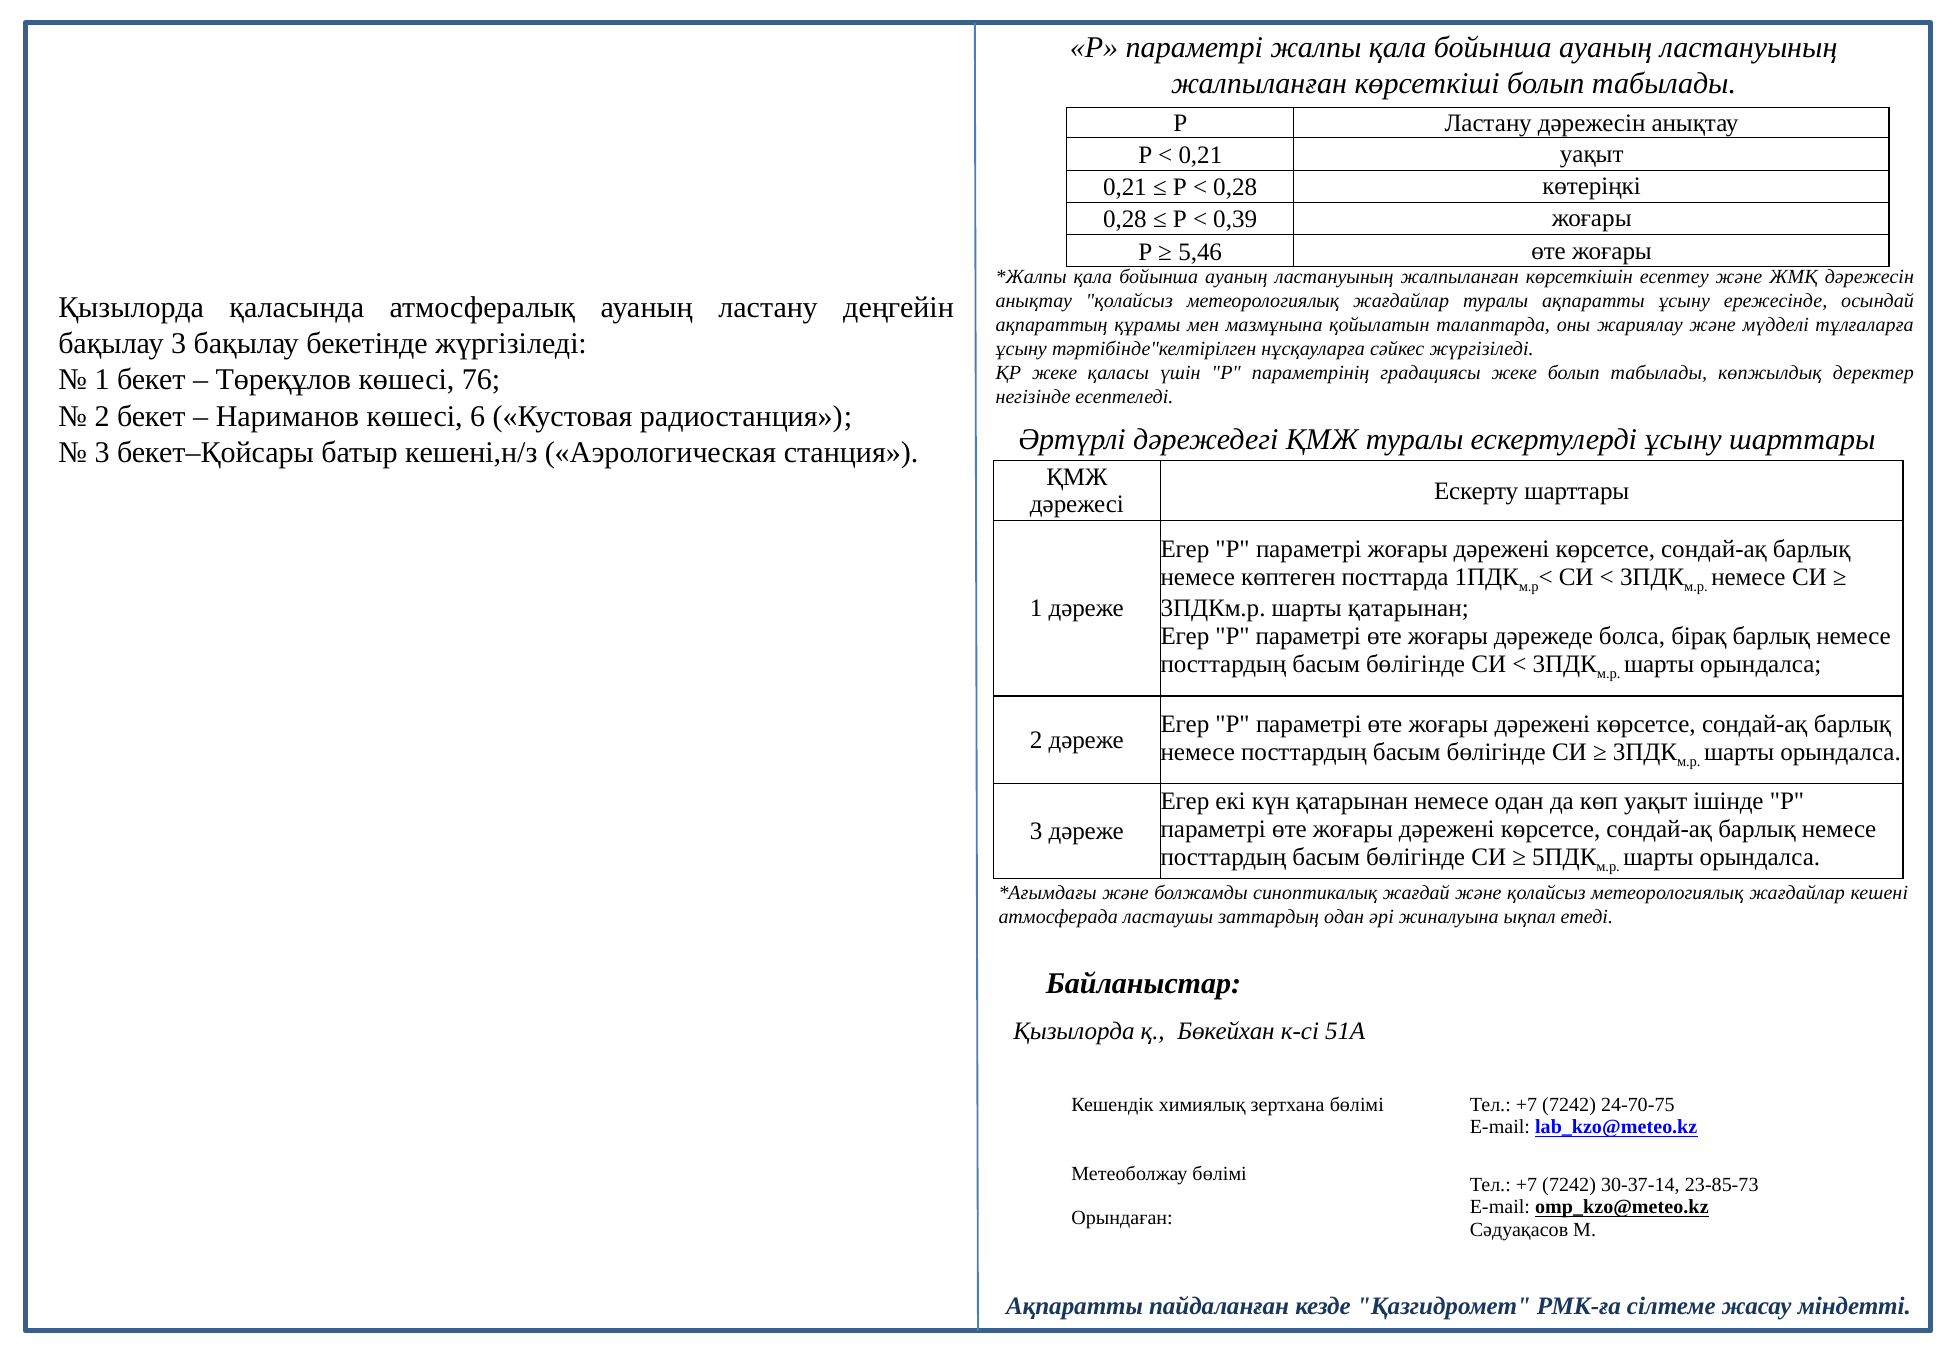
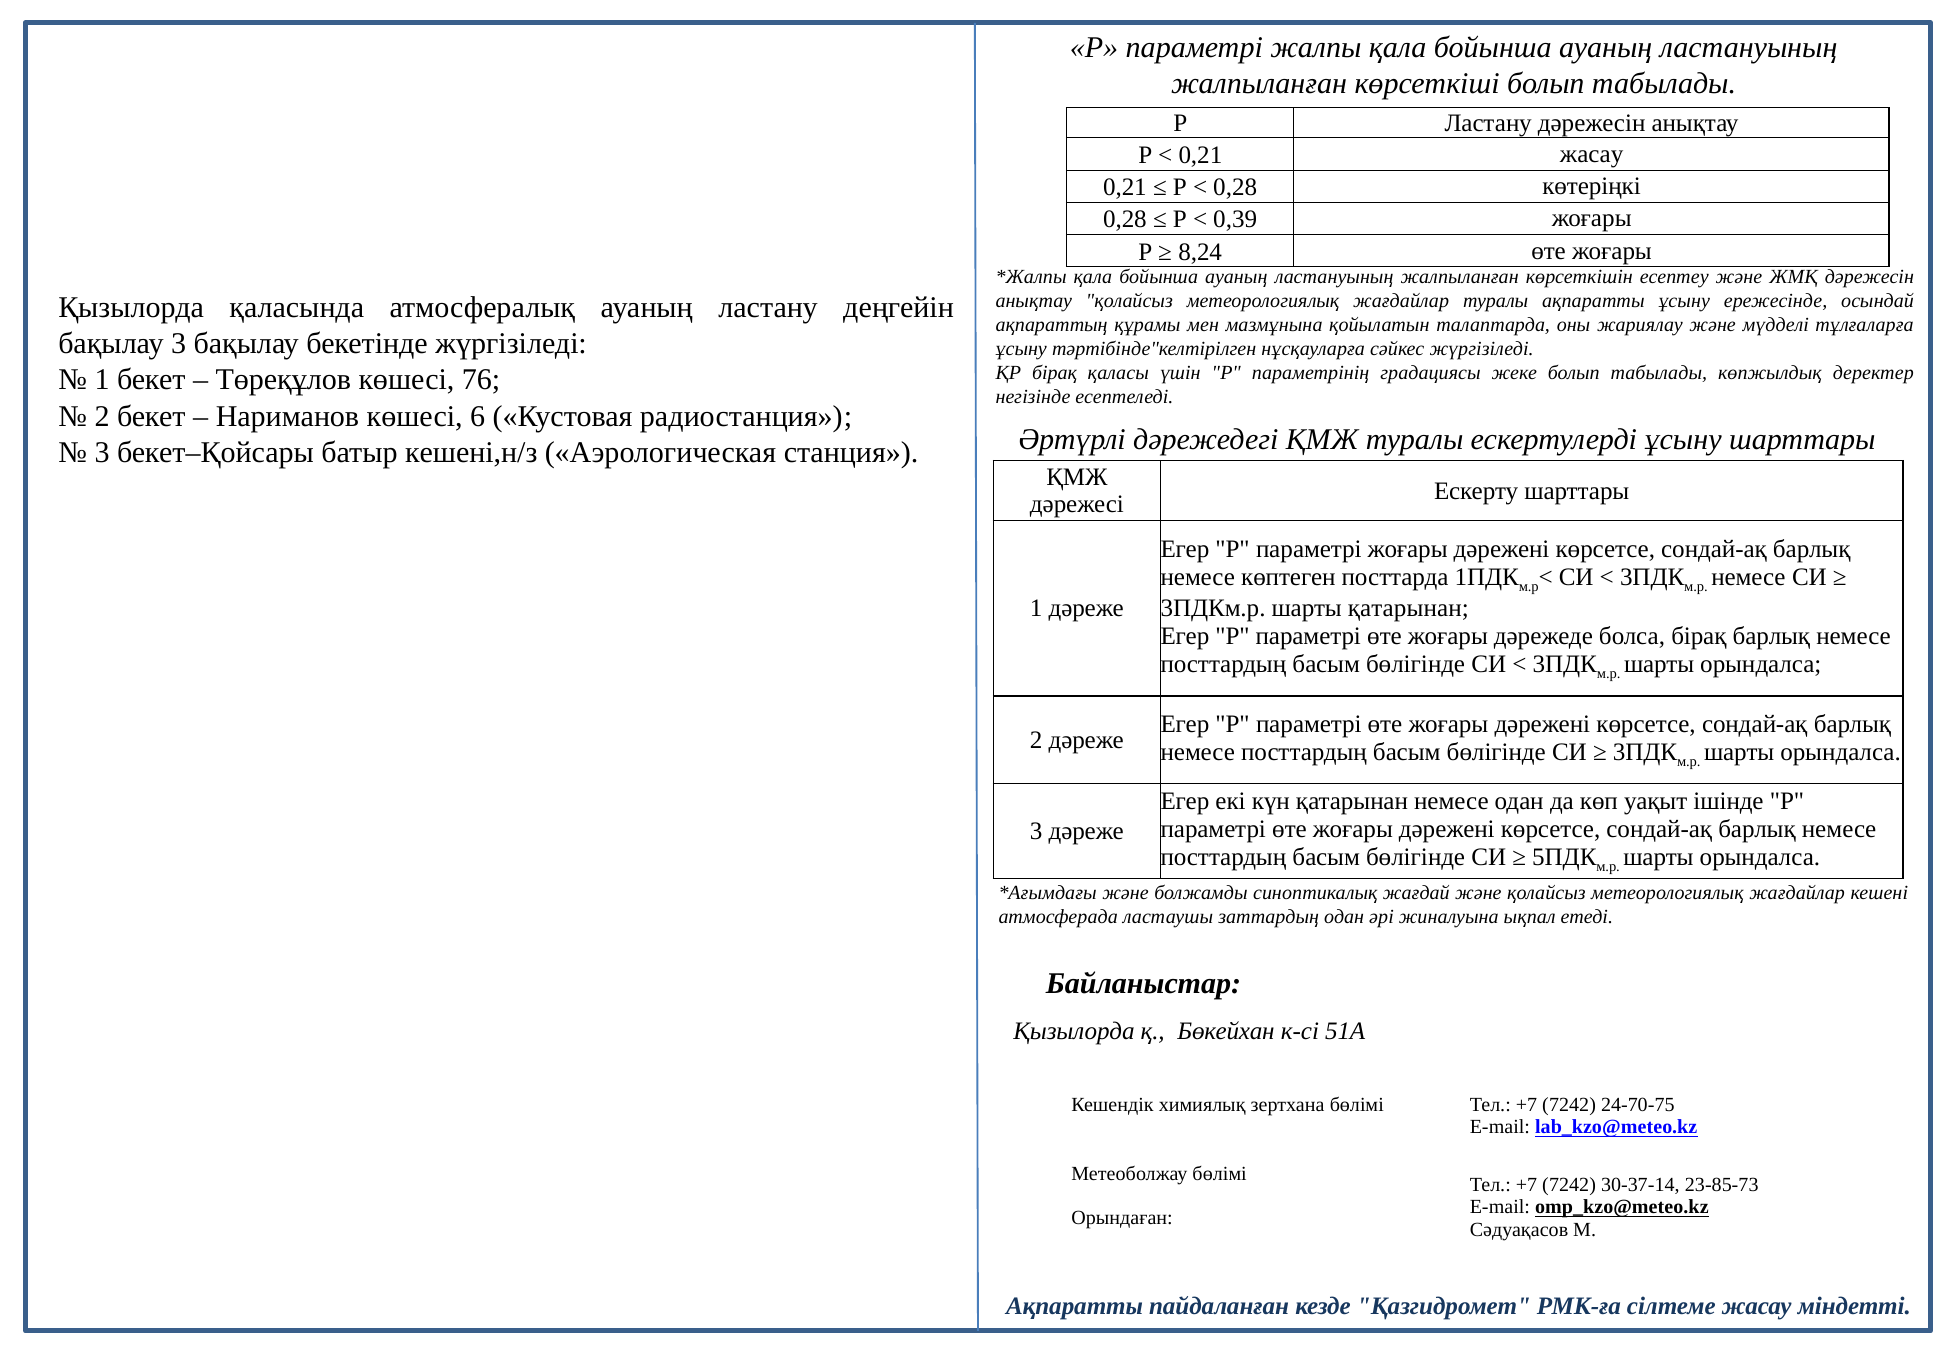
0,21 уақыт: уақыт -> жасау
5,46: 5,46 -> 8,24
ҚР жеке: жеке -> бірақ
